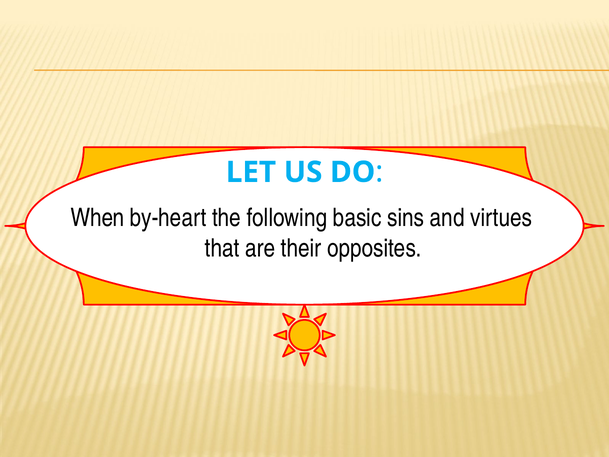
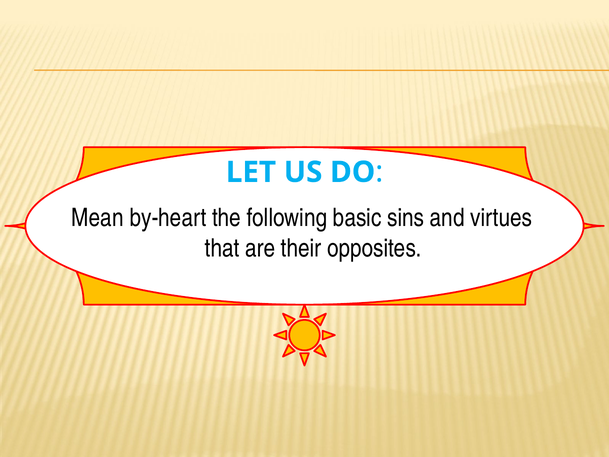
When: When -> Mean
